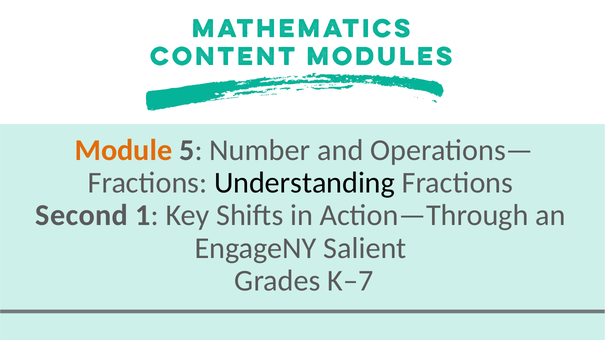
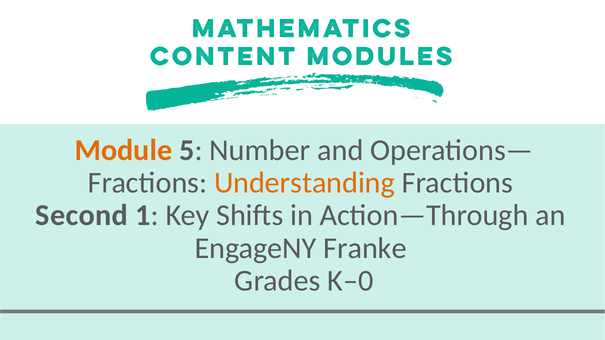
Understanding colour: black -> orange
Salient: Salient -> Franke
K–7: K–7 -> K–0
